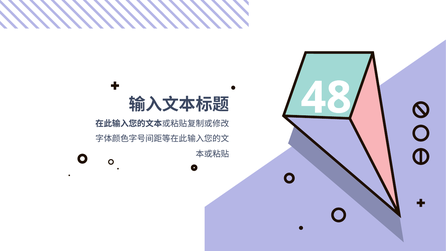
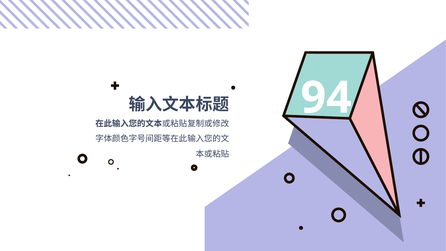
48: 48 -> 94
